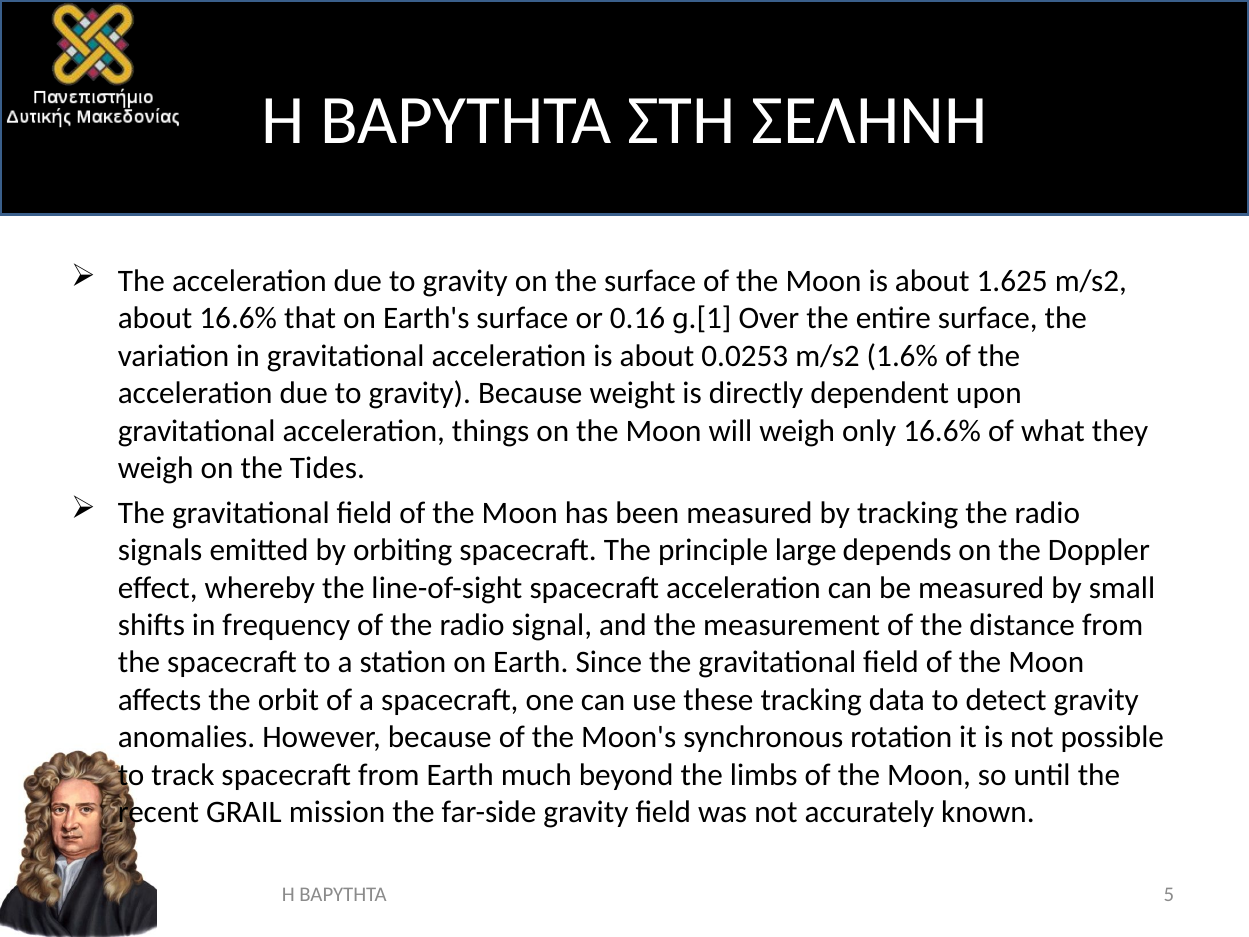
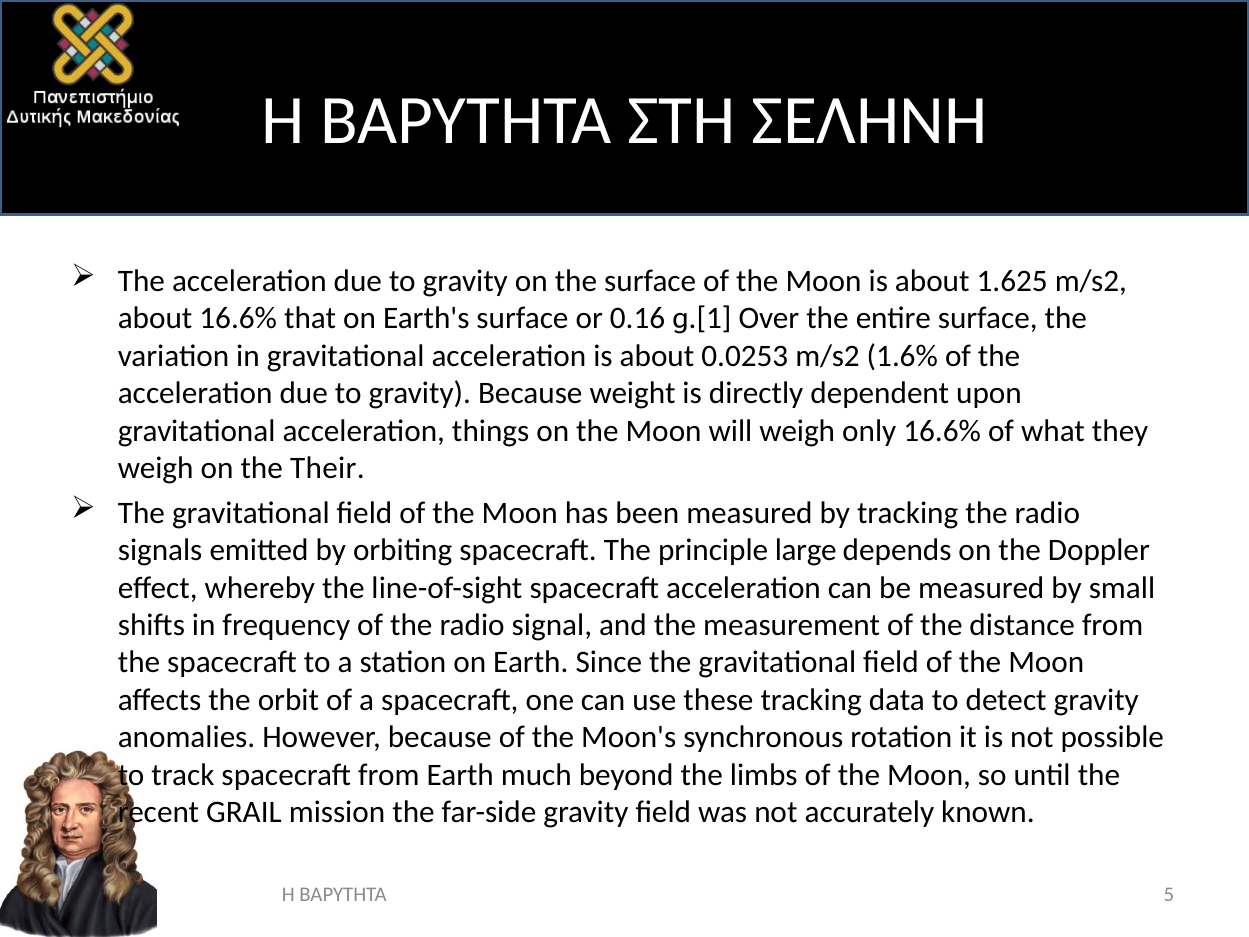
Tides: Tides -> Their
